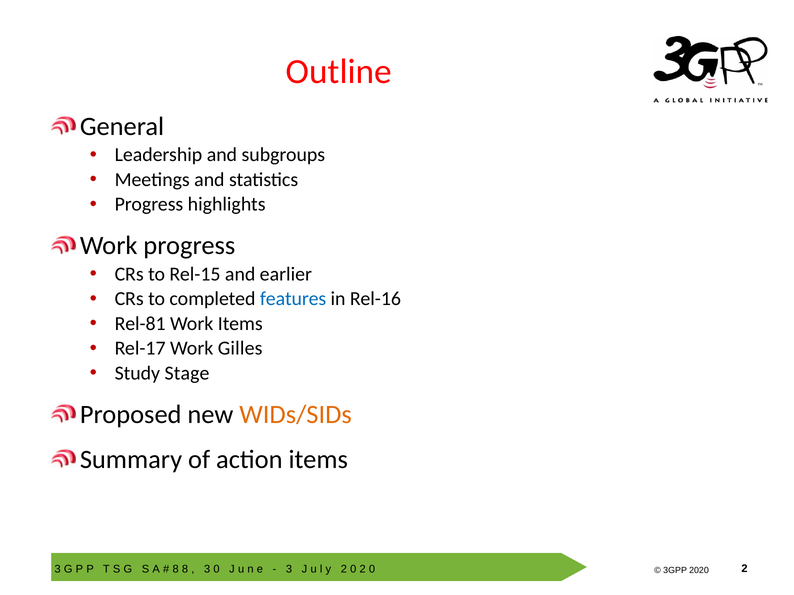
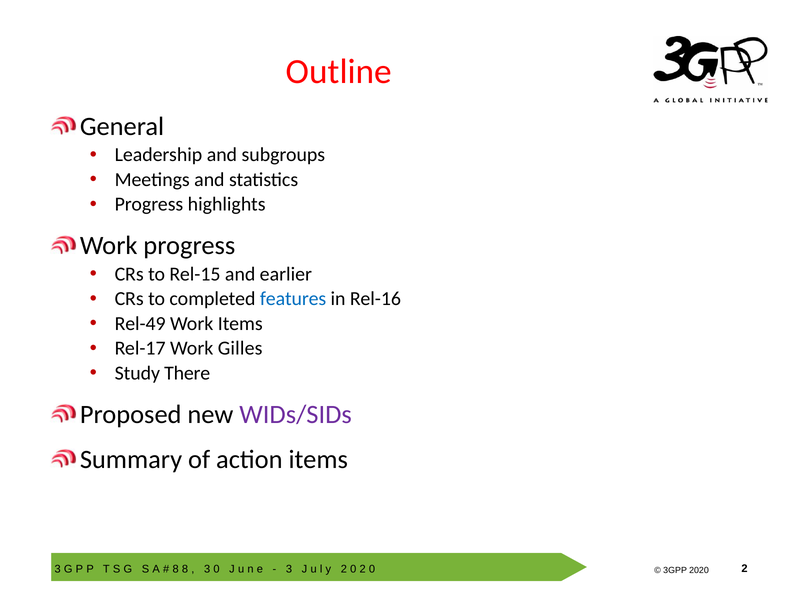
Rel-81: Rel-81 -> Rel-49
Stage: Stage -> There
WIDs/SIDs colour: orange -> purple
